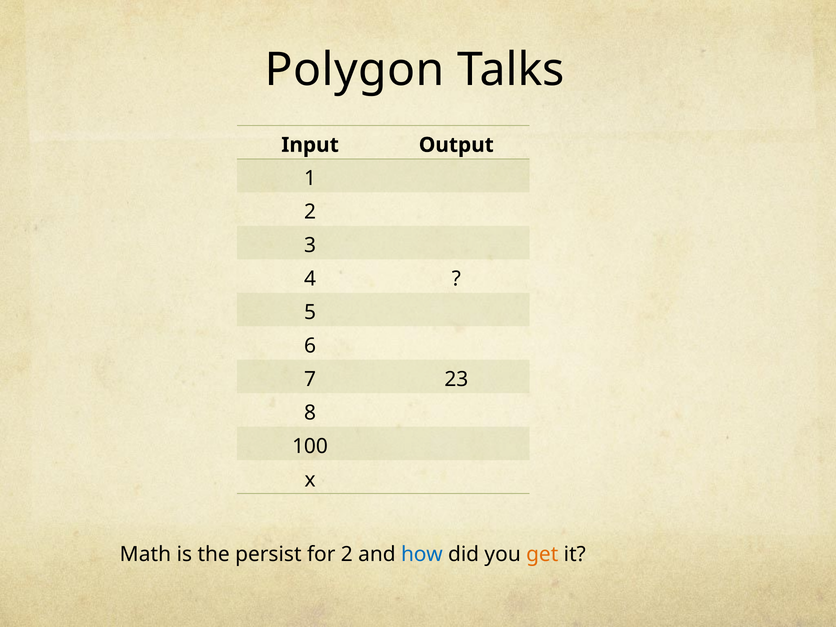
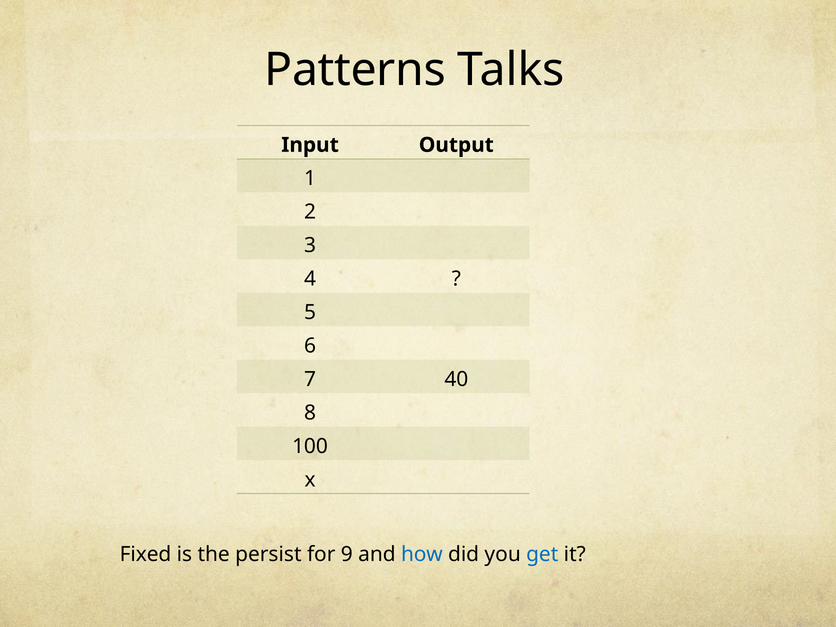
Polygon: Polygon -> Patterns
23: 23 -> 40
Math: Math -> Fixed
for 2: 2 -> 9
get colour: orange -> blue
